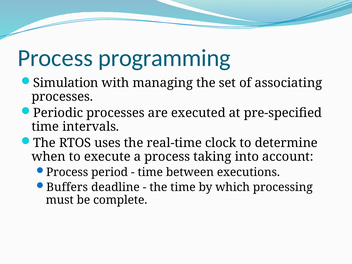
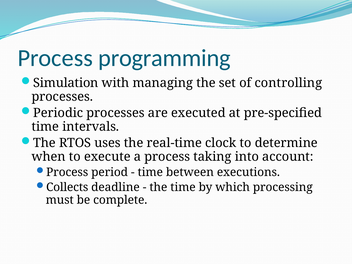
associating: associating -> controlling
Buffers: Buffers -> Collects
